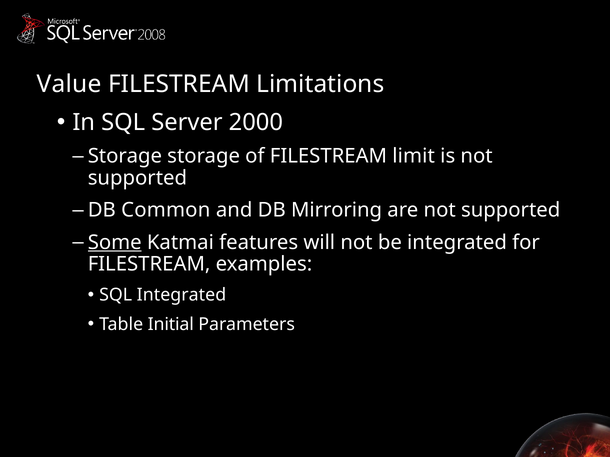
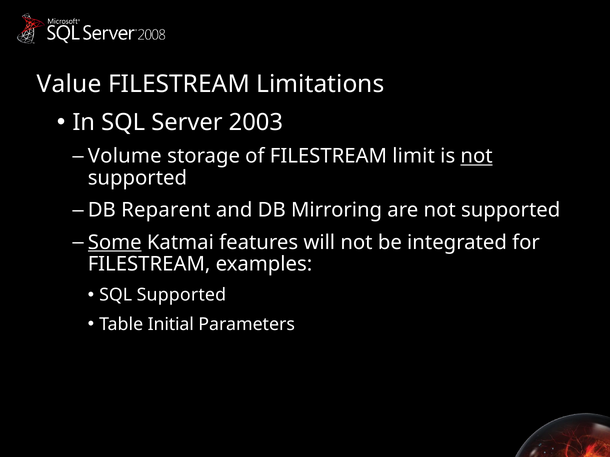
2000: 2000 -> 2003
Storage at (125, 156): Storage -> Volume
not at (477, 156) underline: none -> present
Common: Common -> Reparent
SQL Integrated: Integrated -> Supported
